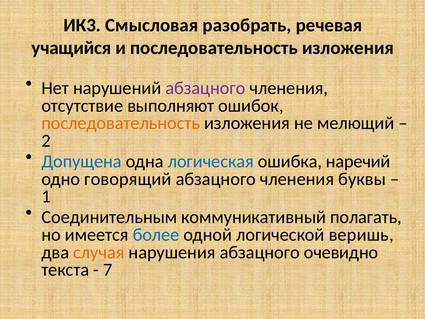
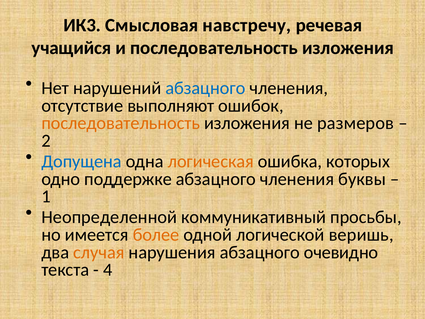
разобрать: разобрать -> навстречу
абзацного at (205, 88) colour: purple -> blue
мелющий: мелющий -> размеров
логическая colour: blue -> orange
наречий: наречий -> которых
говорящий: говорящий -> поддержке
Соединительным: Соединительным -> Неопределенной
полагать: полагать -> просьбы
более colour: blue -> orange
7: 7 -> 4
